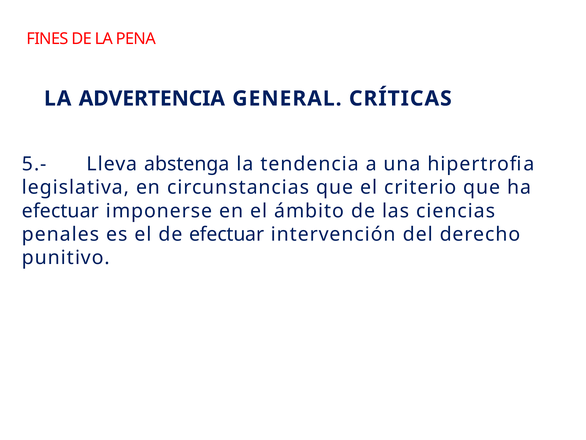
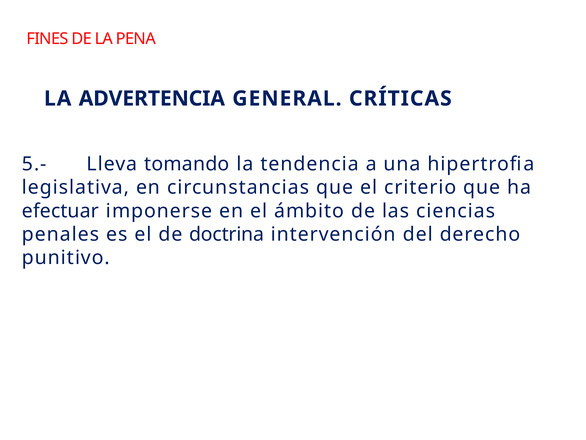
abstenga: abstenga -> tomando
de efectuar: efectuar -> doctrina
